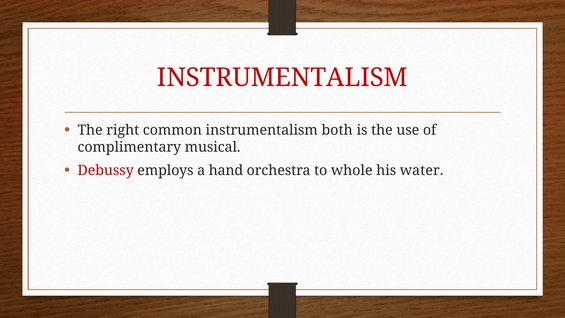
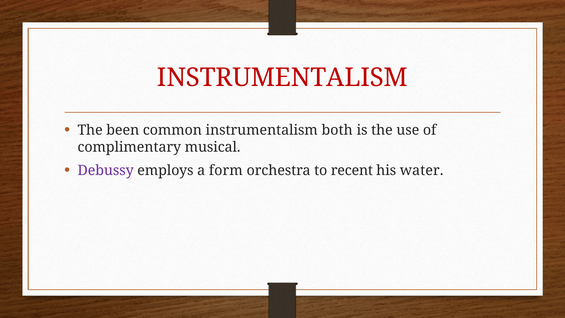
right: right -> been
Debussy colour: red -> purple
hand: hand -> form
whole: whole -> recent
